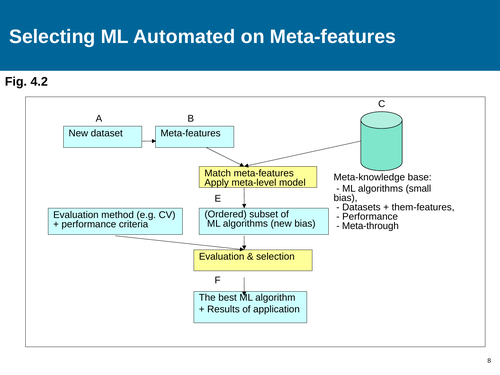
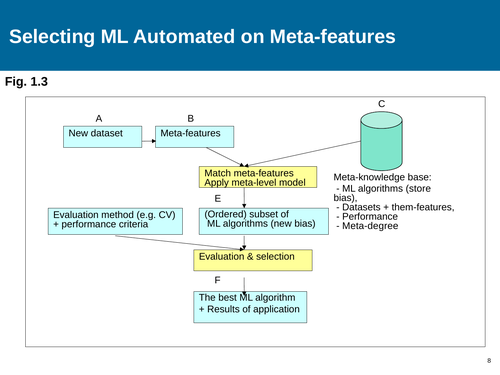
4.2: 4.2 -> 1.3
small: small -> store
Meta-through: Meta-through -> Meta-degree
